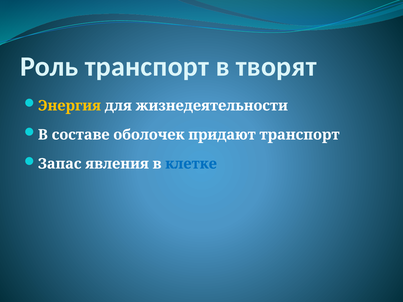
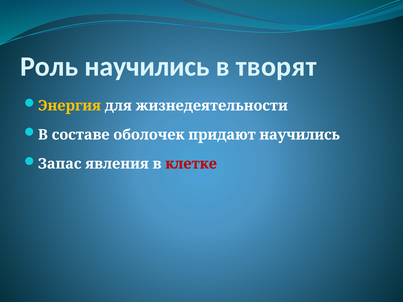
Роль транспорт: транспорт -> научились
придают транспорт: транспорт -> научились
клетке colour: blue -> red
